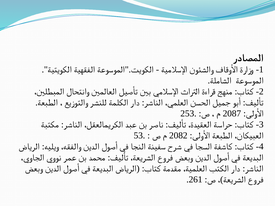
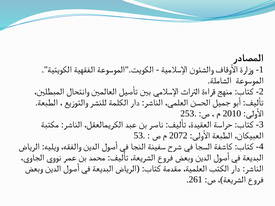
2087: 2087 -> 2010
2082: 2082 -> 2072
